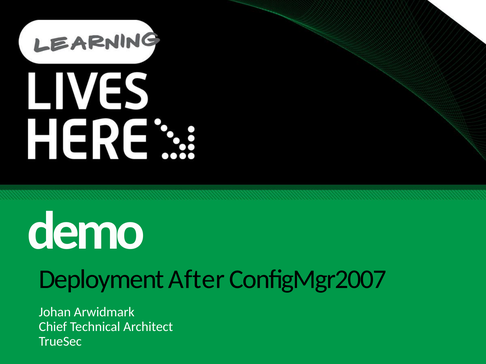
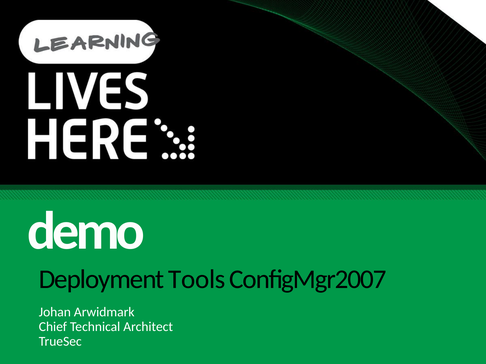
After: After -> Tools
